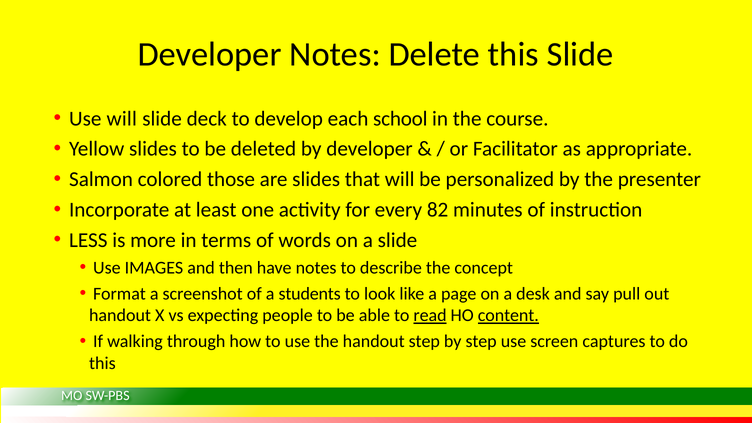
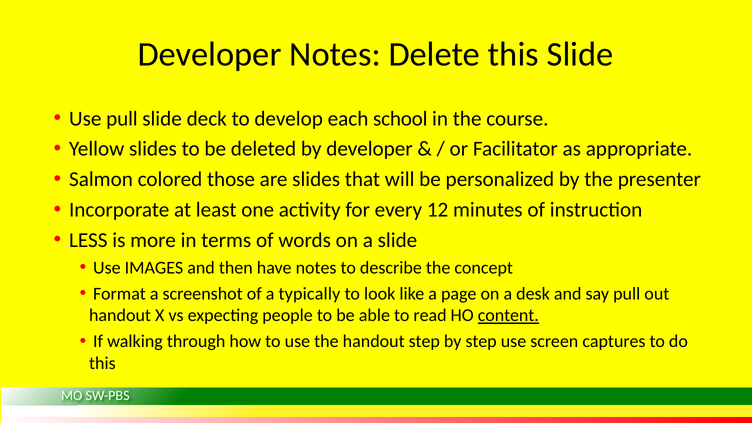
Use will: will -> pull
82: 82 -> 12
students: students -> typically
read underline: present -> none
